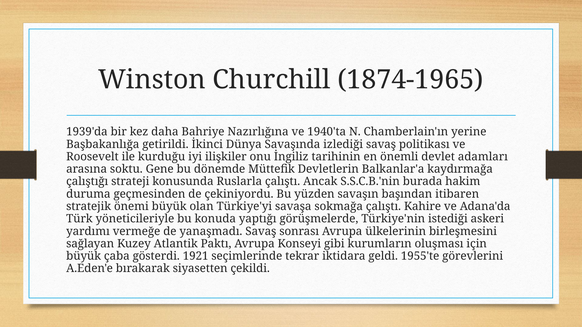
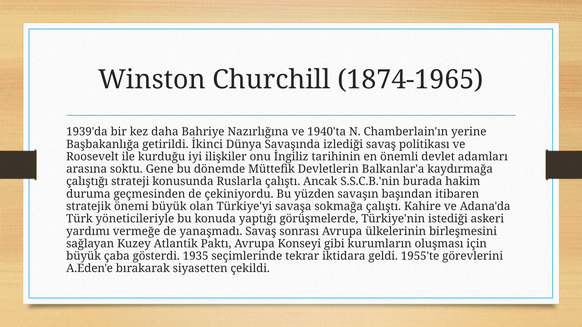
1921: 1921 -> 1935
